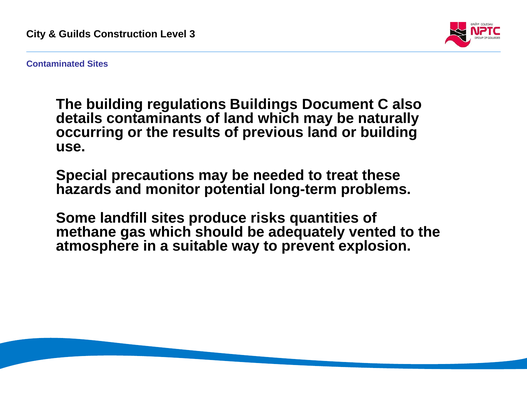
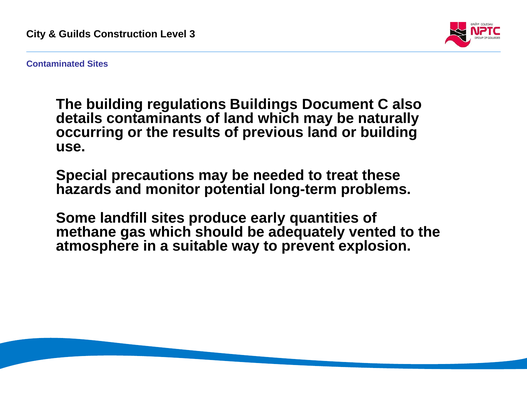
risks: risks -> early
